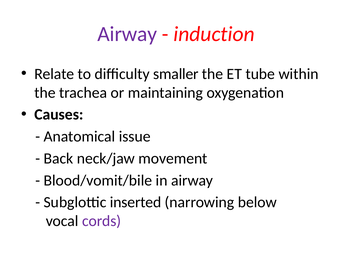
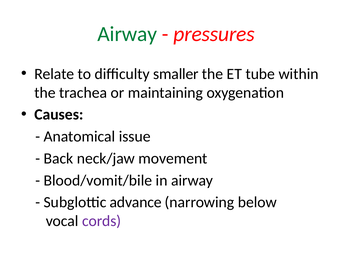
Airway at (127, 34) colour: purple -> green
induction: induction -> pressures
inserted: inserted -> advance
